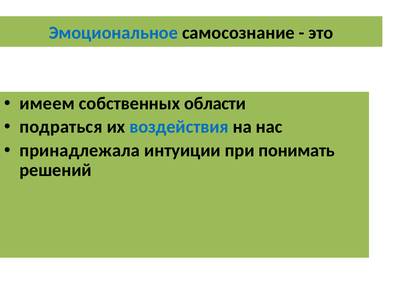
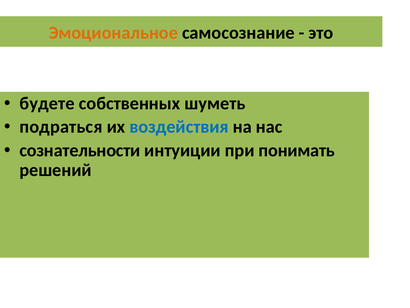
Эмоциональное colour: blue -> orange
имеем: имеем -> будете
области: области -> шуметь
принадлежала: принадлежала -> сознательности
